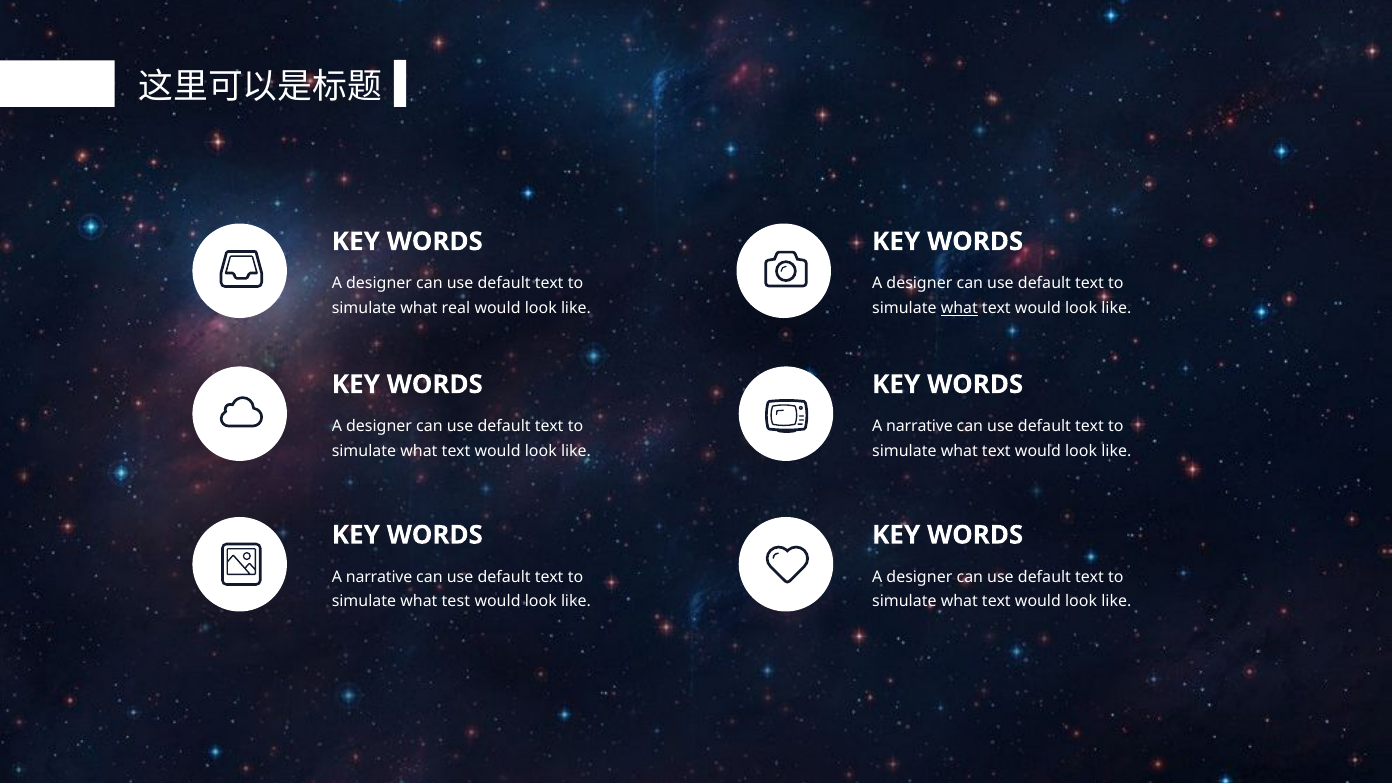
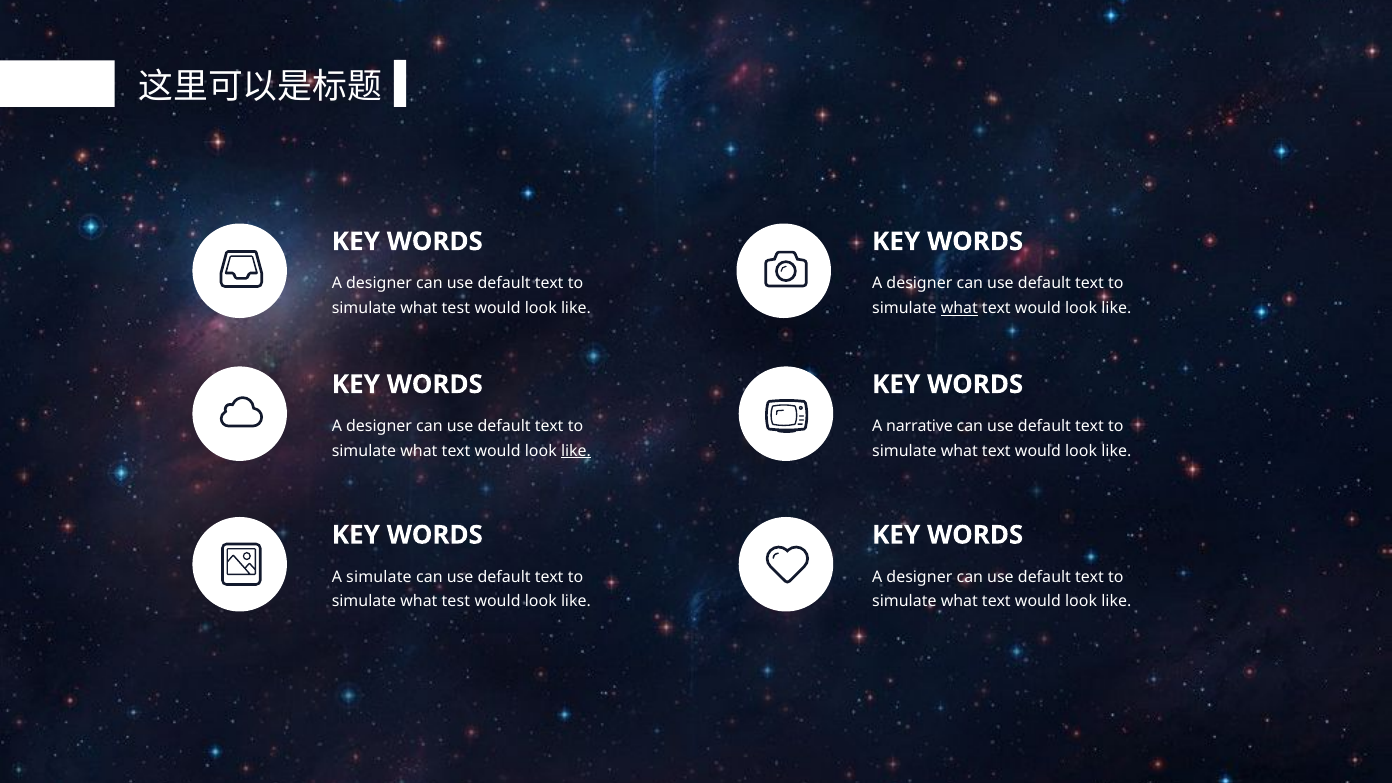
real at (456, 308): real -> test
like at (576, 451) underline: none -> present
narrative at (379, 577): narrative -> simulate
